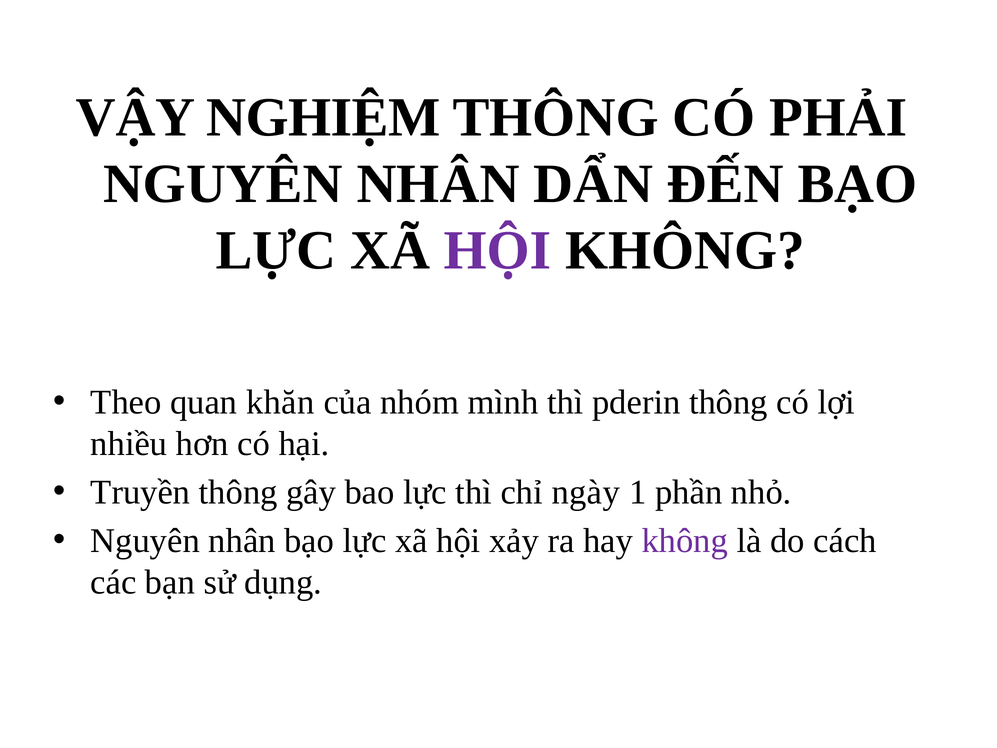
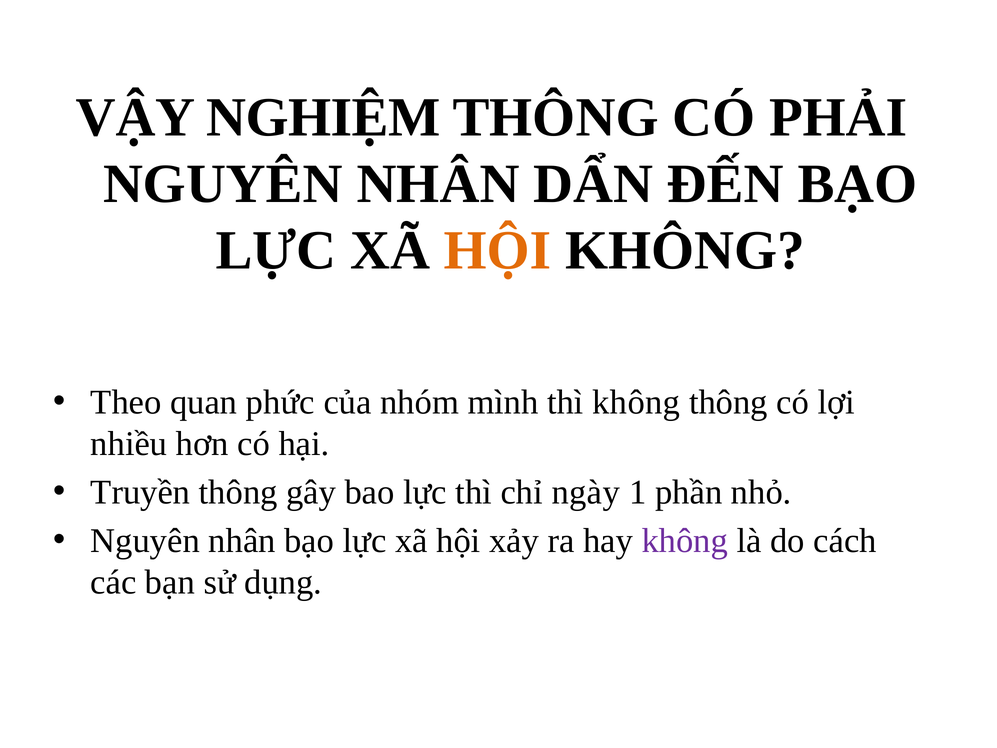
HỘI at (498, 250) colour: purple -> orange
khăn: khăn -> phức
thì pderin: pderin -> không
